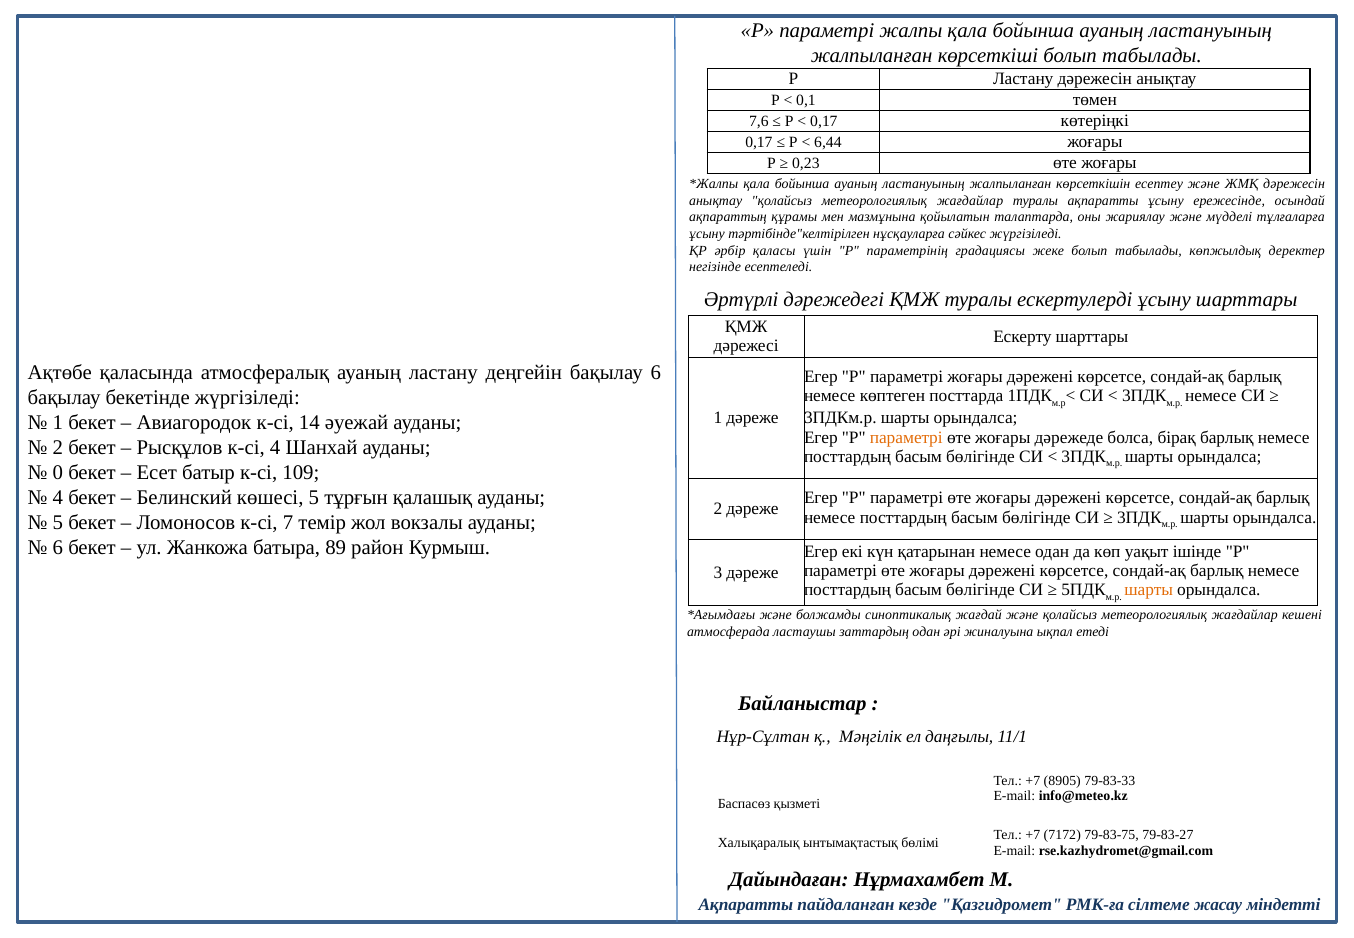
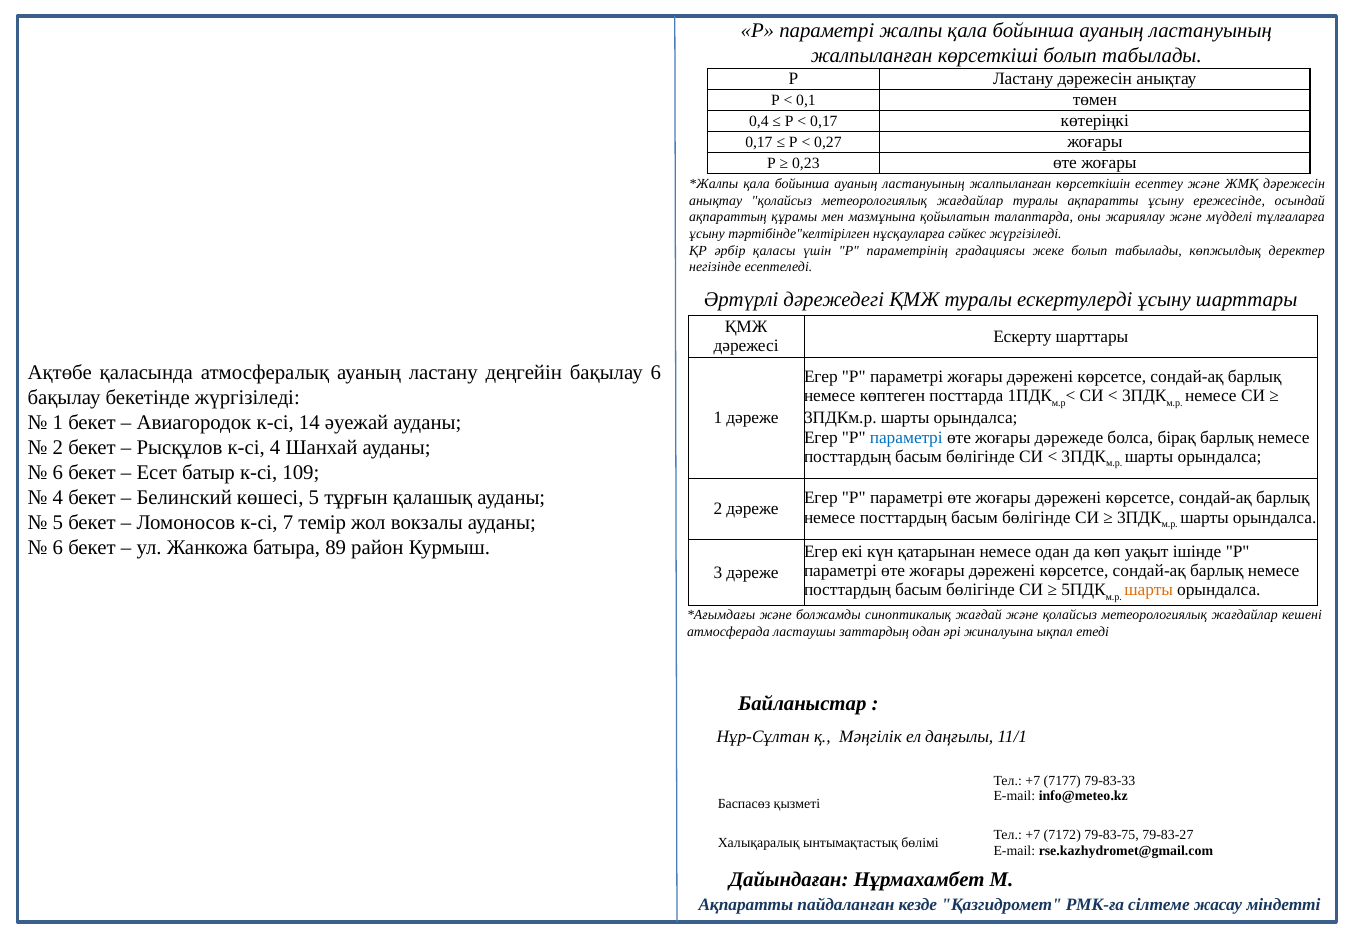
7,6: 7,6 -> 0,4
6,44: 6,44 -> 0,27
параметрі at (906, 437) colour: orange -> blue
0 at (58, 472): 0 -> 6
8905: 8905 -> 7177
